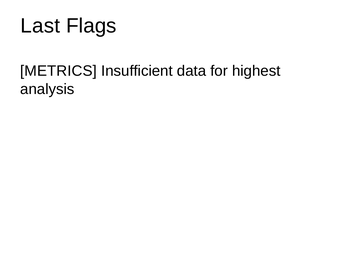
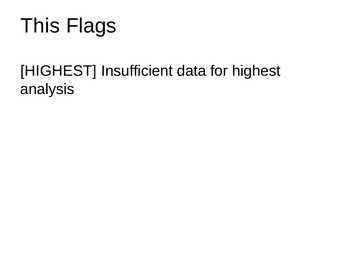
Last: Last -> This
METRICS at (59, 71): METRICS -> HIGHEST
